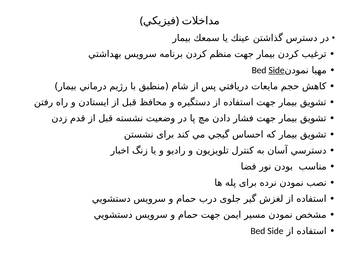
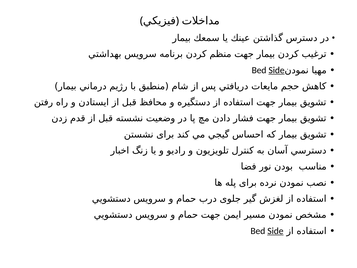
Side at (275, 231) underline: none -> present
